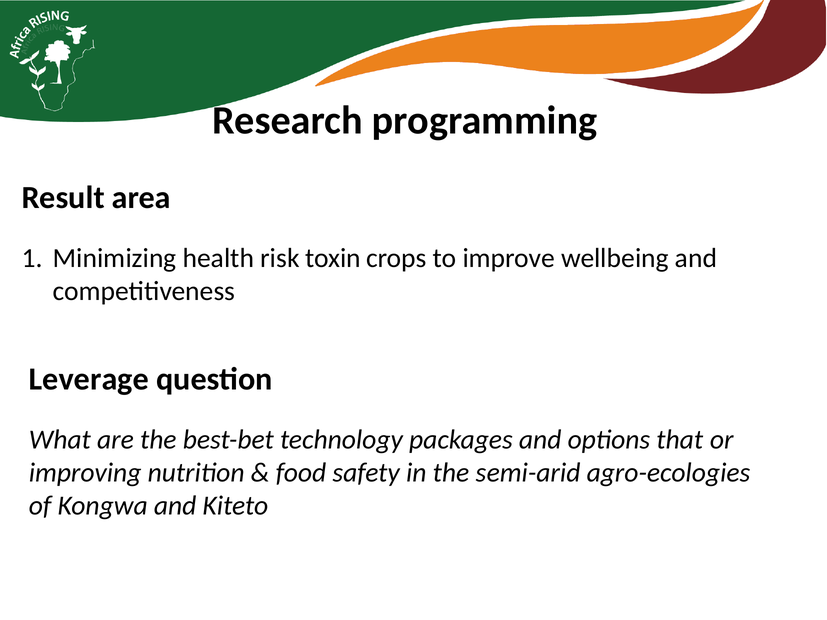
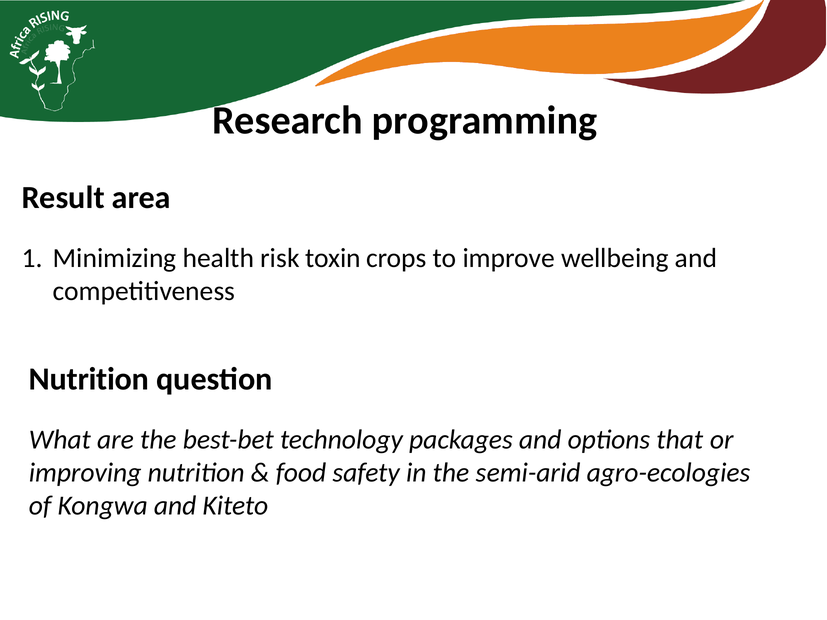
Leverage at (89, 379): Leverage -> Nutrition
